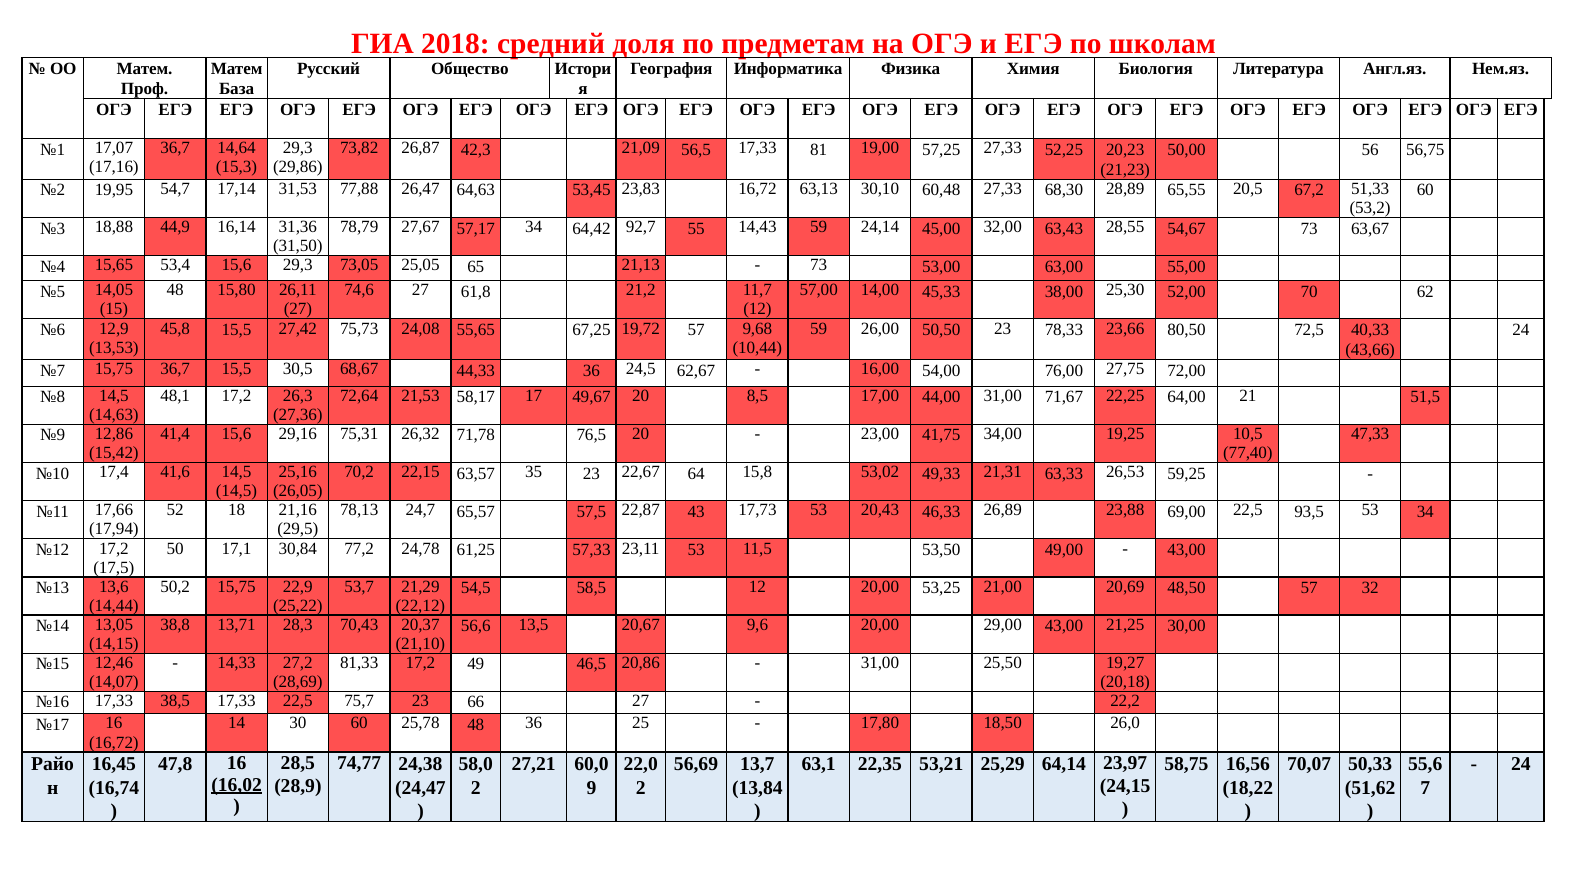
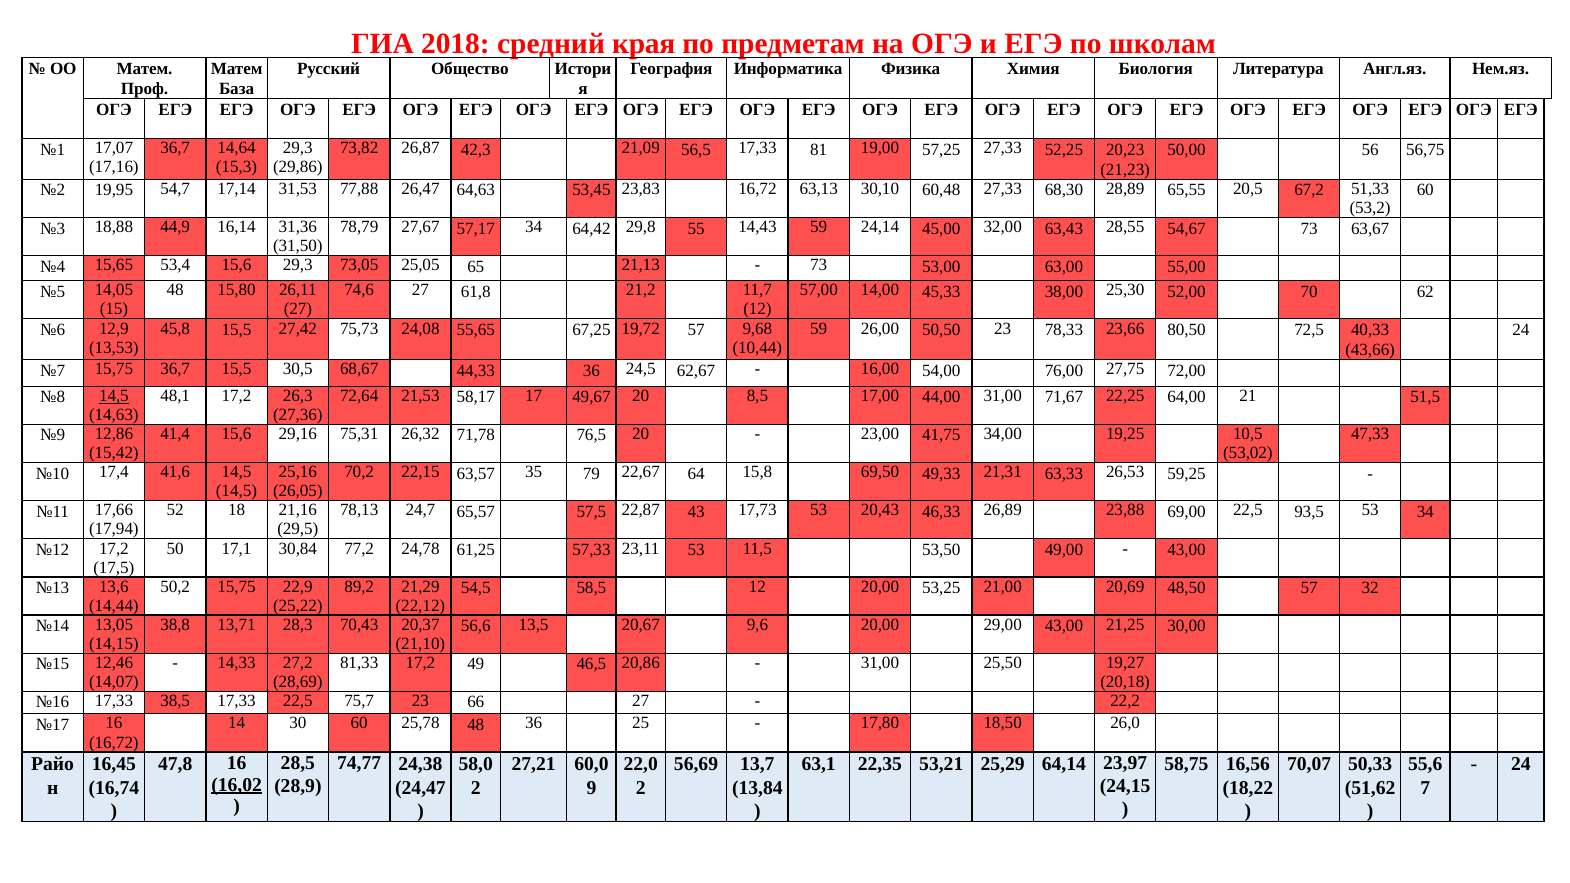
доля: доля -> края
92,7: 92,7 -> 29,8
14,5 at (114, 396) underline: none -> present
77,40: 77,40 -> 53,02
35 23: 23 -> 79
53,02: 53,02 -> 69,50
53,7: 53,7 -> 89,2
